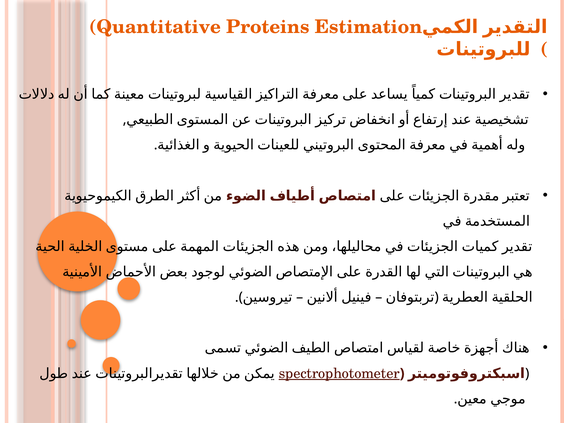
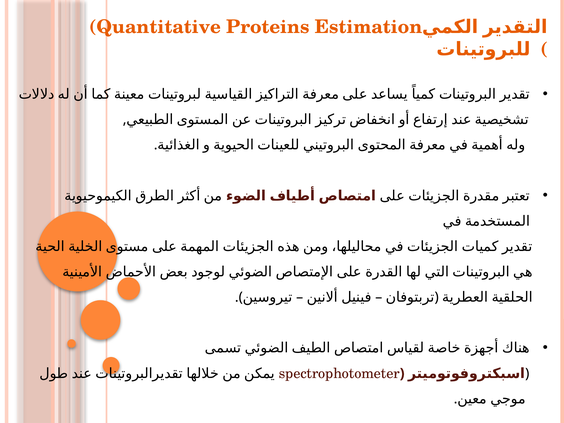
spectrophotometer underline: present -> none
